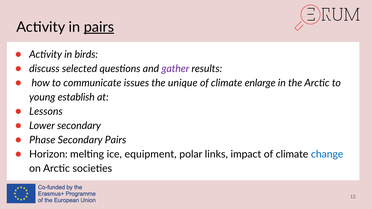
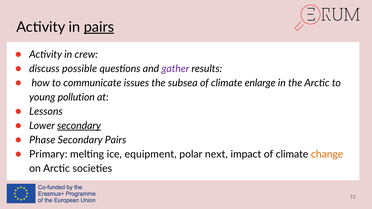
birds: birds -> crew
selected: selected -> possible
unique: unique -> subsea
establish: establish -> pollution
secondary at (79, 126) underline: none -> present
Horizon: Horizon -> Primary
links: links -> next
change colour: blue -> orange
